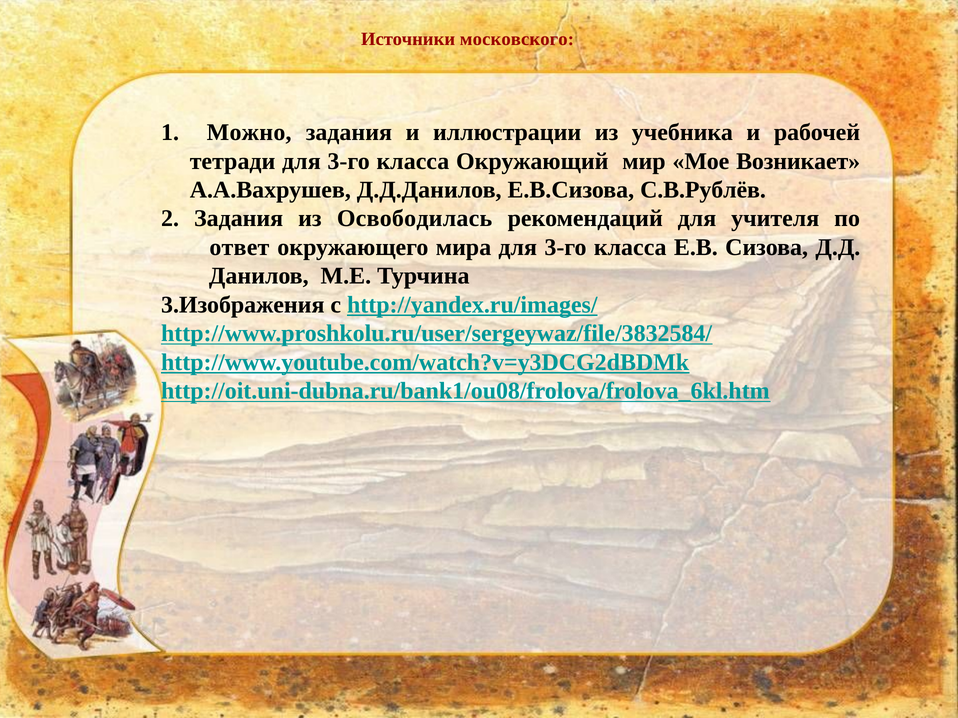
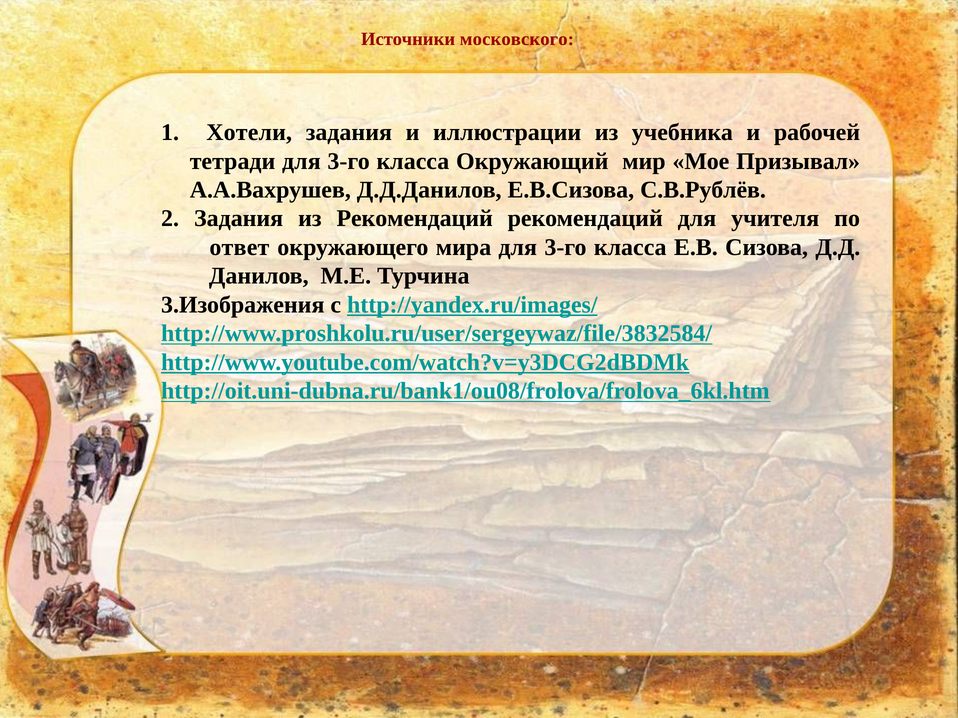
Можно: Можно -> Хотели
Возникает: Возникает -> Призывал
из Освободилась: Освободилась -> Рекомендаций
